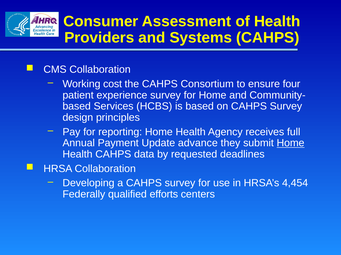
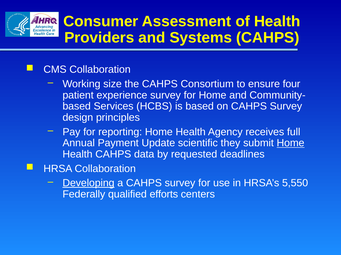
cost: cost -> size
advance: advance -> scientific
Developing underline: none -> present
4,454: 4,454 -> 5,550
